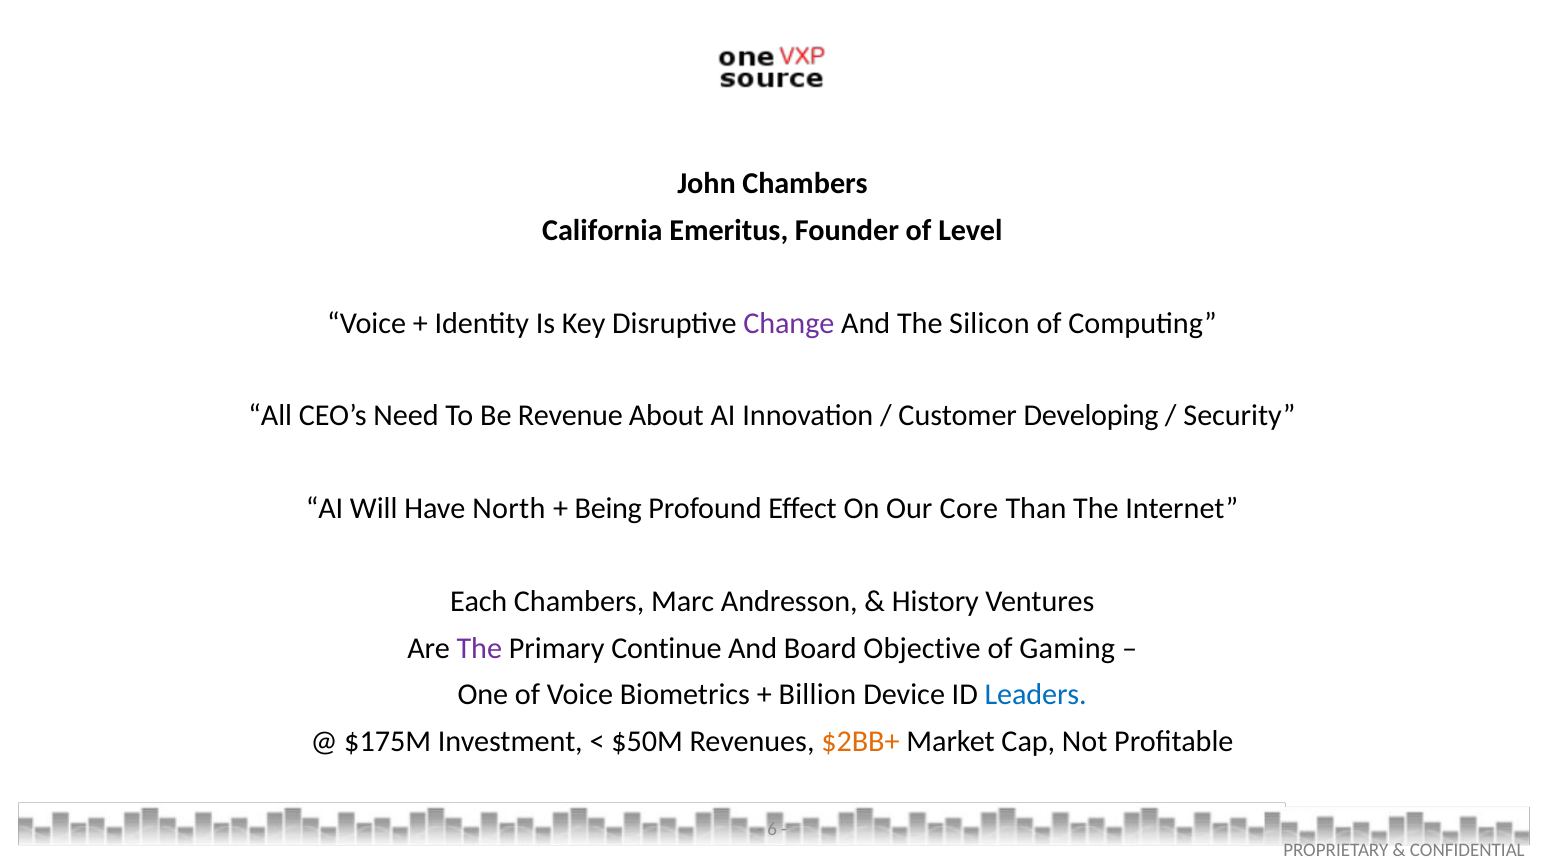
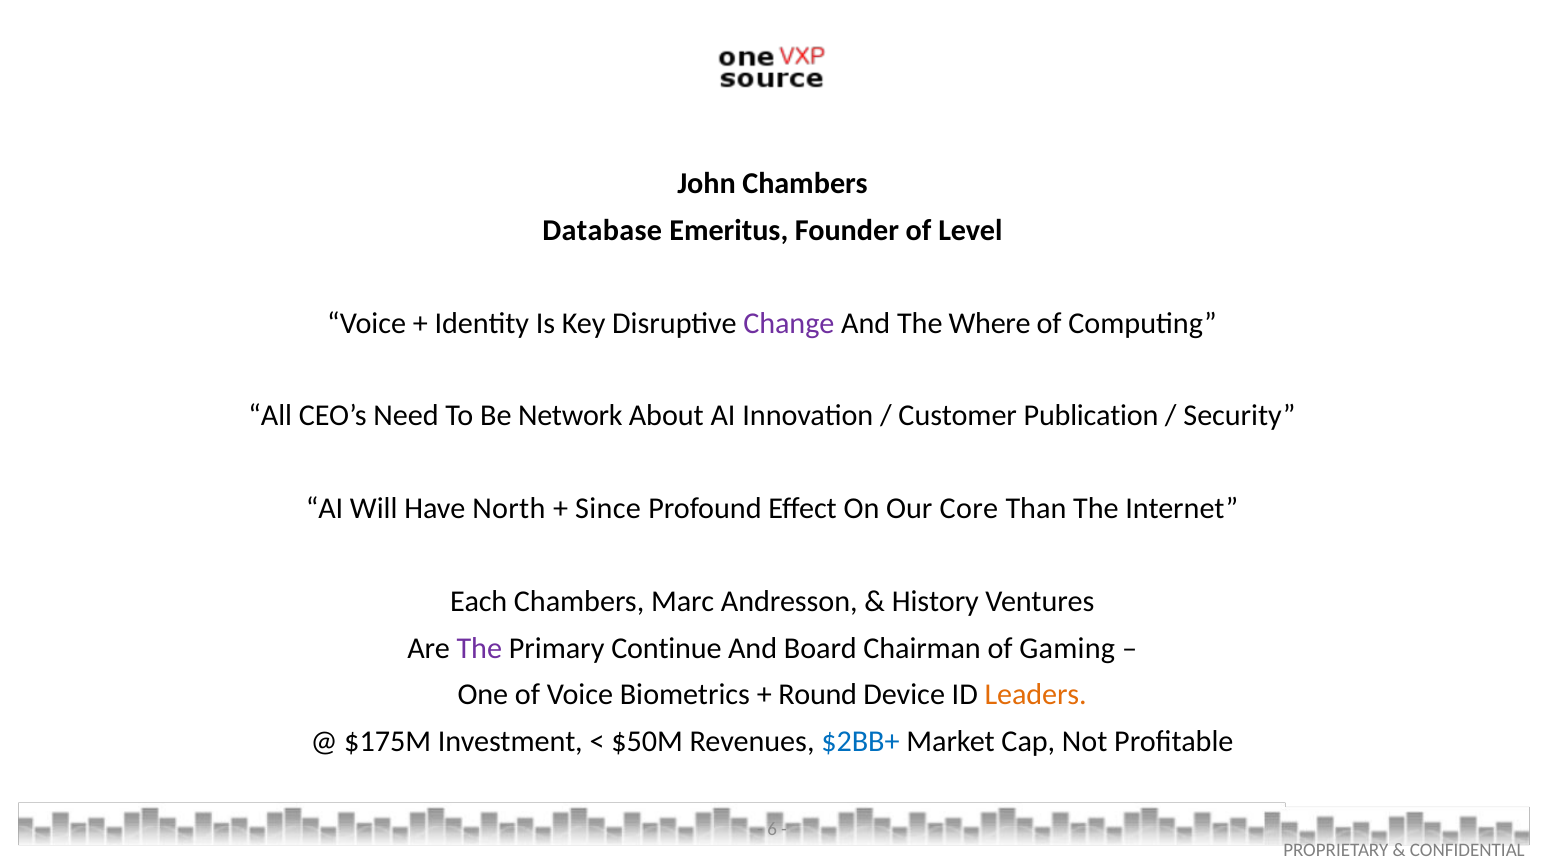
California: California -> Database
Silicon: Silicon -> Where
Revenue: Revenue -> Network
Developing: Developing -> Publication
Being: Being -> Since
Objective: Objective -> Chairman
Billion: Billion -> Round
Leaders colour: blue -> orange
$2BB+ colour: orange -> blue
